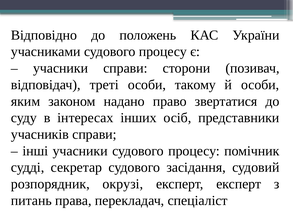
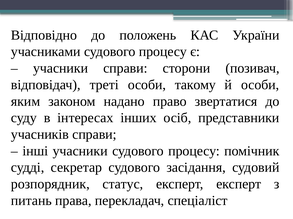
окрузі: окрузі -> статус
